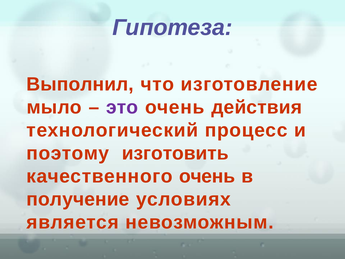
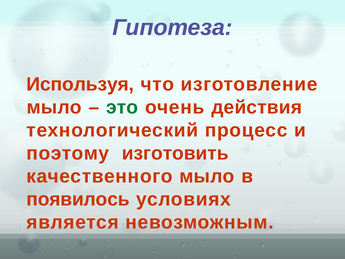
Выполнил: Выполнил -> Используя
это colour: purple -> green
качественного очень: очень -> мыло
получение: получение -> появилось
